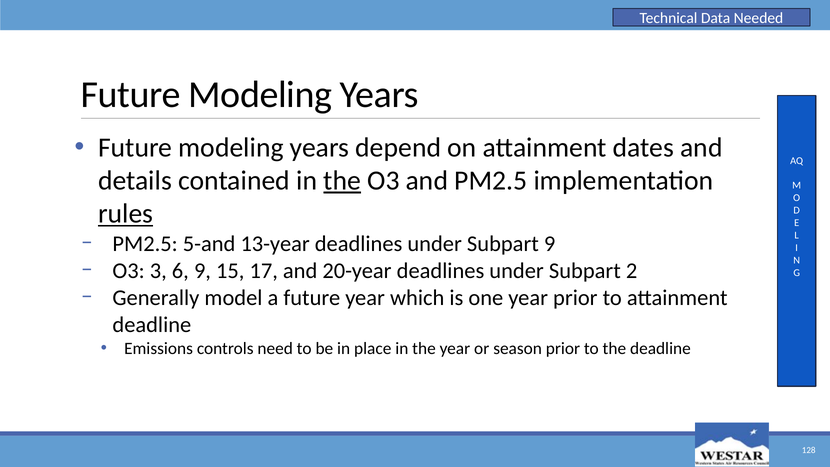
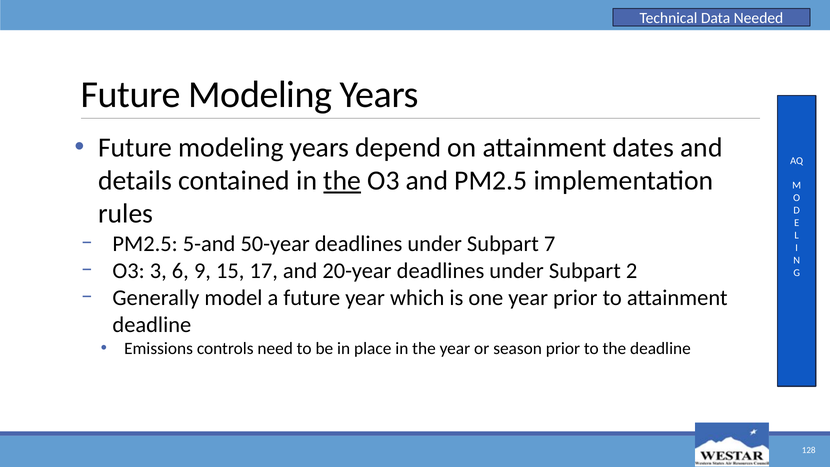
rules underline: present -> none
13-year: 13-year -> 50-year
Subpart 9: 9 -> 7
